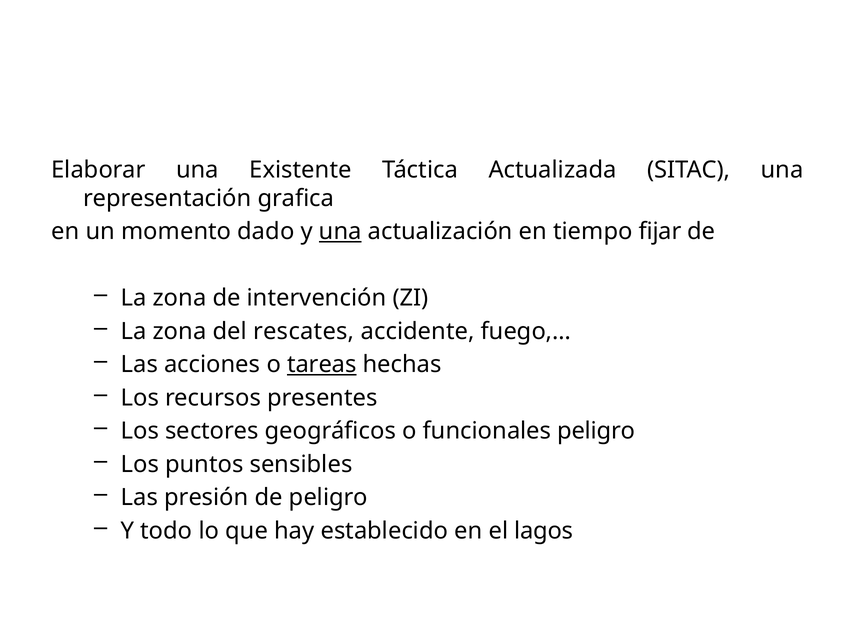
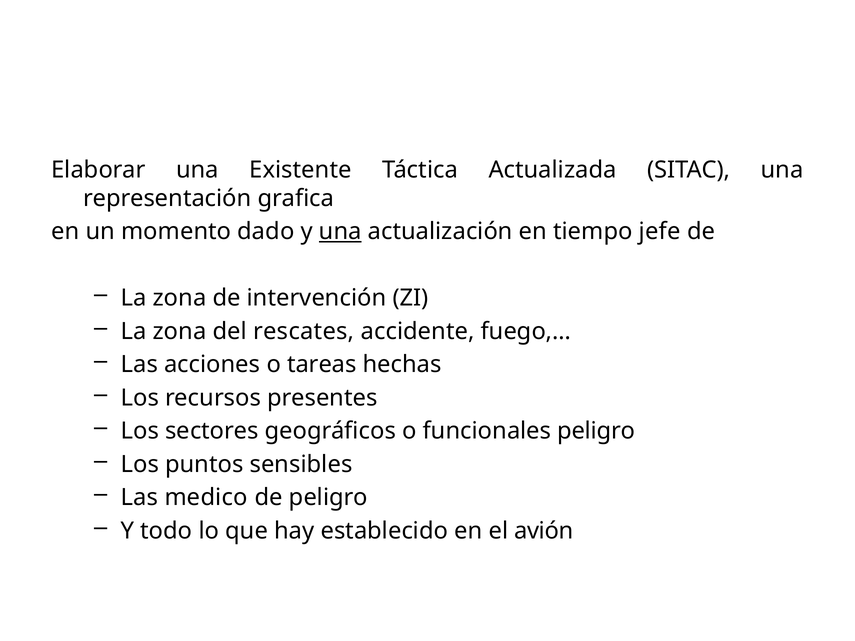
fijar: fijar -> jefe
tareas underline: present -> none
presión: presión -> medico
lagos: lagos -> avión
